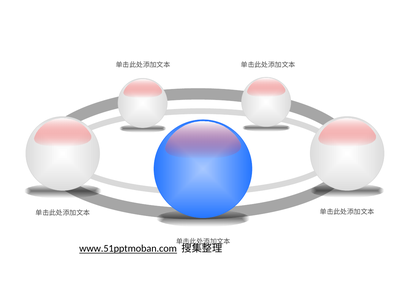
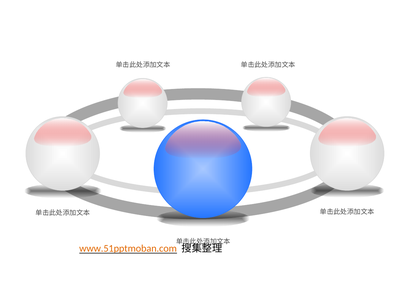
www.51pptmoban.com colour: black -> orange
